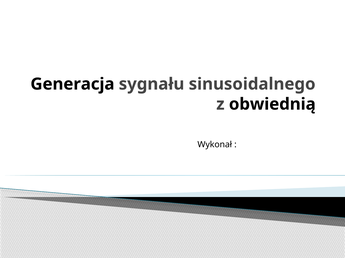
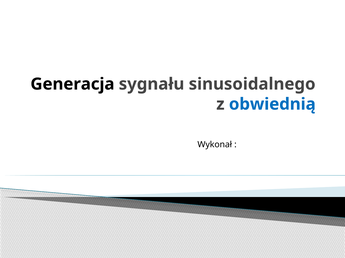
obwiednią colour: black -> blue
